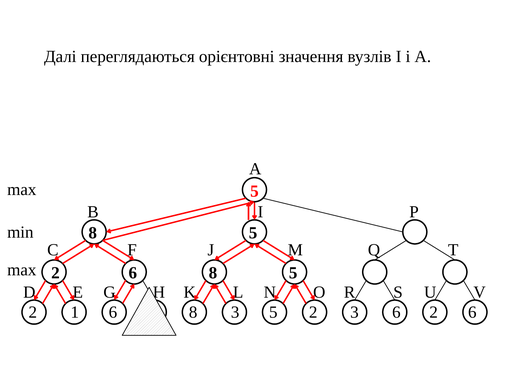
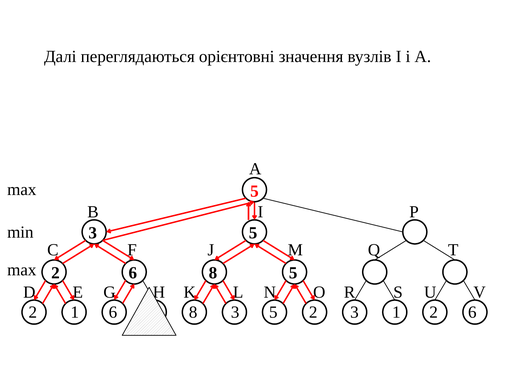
min 8: 8 -> 3
3 6: 6 -> 1
